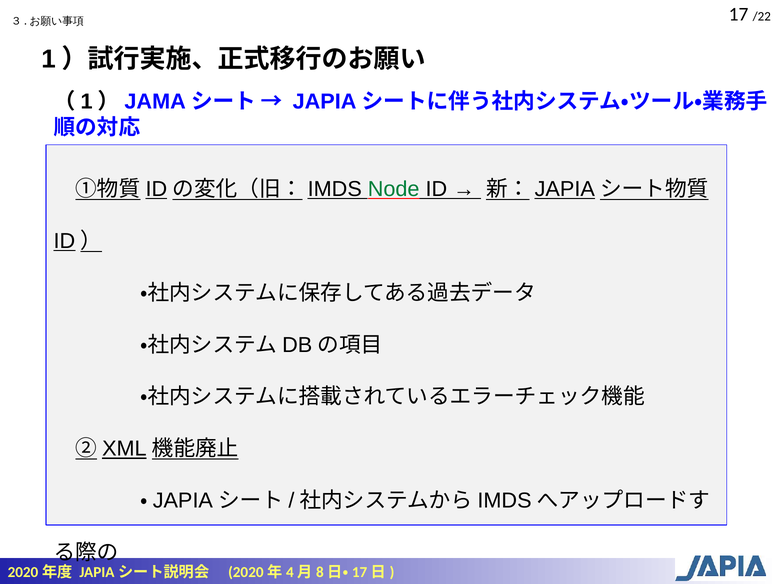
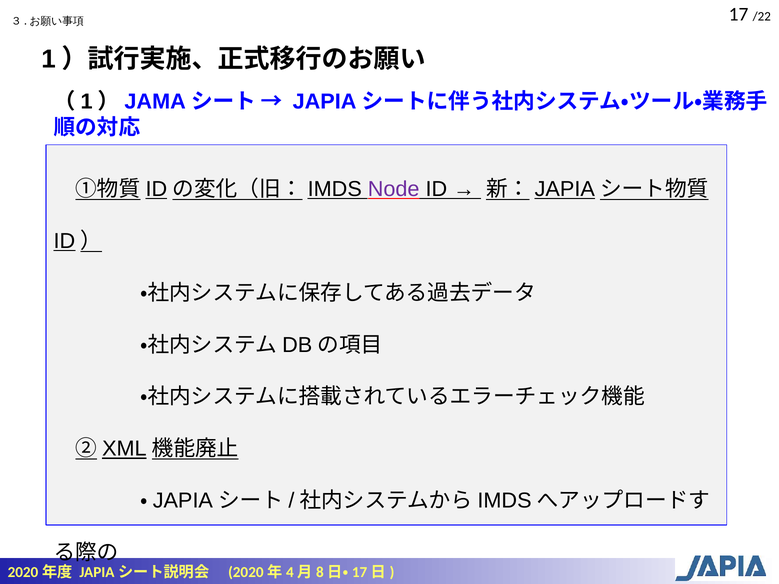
Node colour: green -> purple
